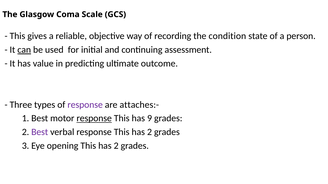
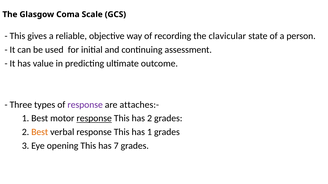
condition: condition -> clavicular
can underline: present -> none
has 9: 9 -> 2
Best at (40, 132) colour: purple -> orange
response This has 2: 2 -> 1
opening This has 2: 2 -> 7
